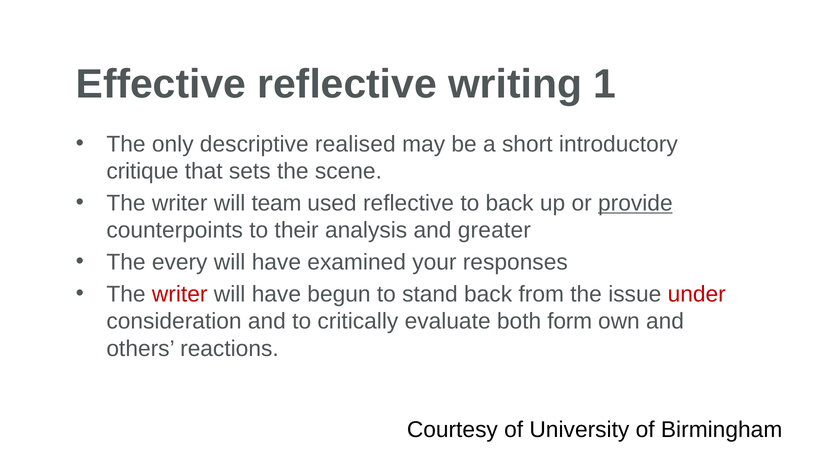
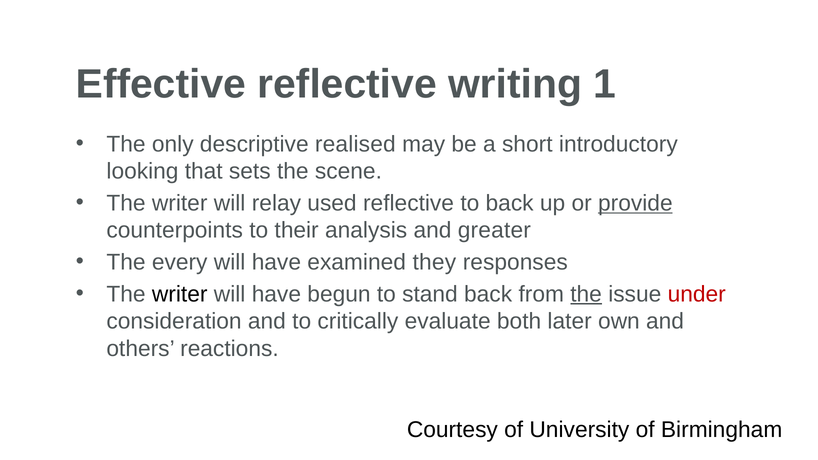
critique: critique -> looking
team: team -> relay
your: your -> they
writer at (180, 294) colour: red -> black
the at (586, 294) underline: none -> present
form: form -> later
